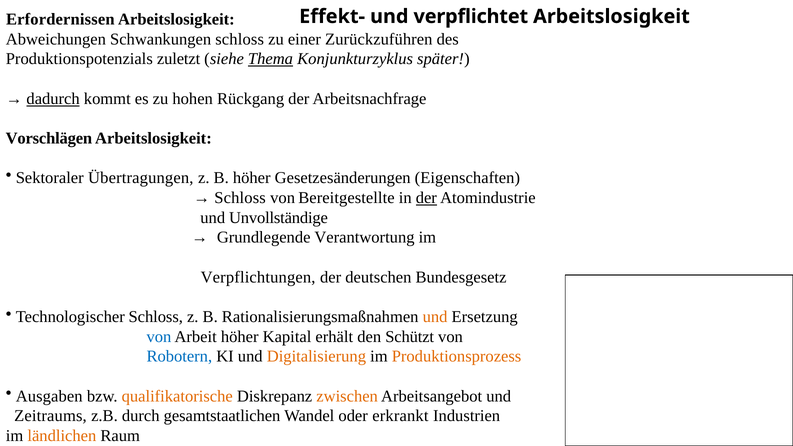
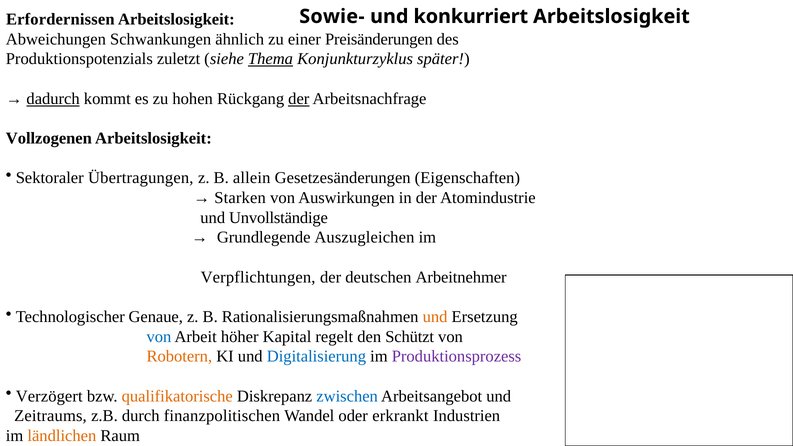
Effekt-: Effekt- -> Sowie-
verpflichtet: verpflichtet -> konkurriert
Schwankungen schloss: schloss -> ähnlich
Zurückzuführen: Zurückzuführen -> Preisänderungen
der at (299, 99) underline: none -> present
Vorschlägen: Vorschlägen -> Vollzogenen
B höher: höher -> allein
Schloss at (240, 198): Schloss -> Starken
Bereitgestellte: Bereitgestellte -> Auswirkungen
der at (426, 198) underline: present -> none
Verantwortung: Verantwortung -> Auszugleichen
Bundesgesetz: Bundesgesetz -> Arbeitnehmer
Technologischer Schloss: Schloss -> Genaue
erhält: erhält -> regelt
Robotern colour: blue -> orange
Digitalisierung colour: orange -> blue
Produktionsprozess colour: orange -> purple
Ausgaben: Ausgaben -> Verzögert
zwischen colour: orange -> blue
gesamtstaatlichen: gesamtstaatlichen -> finanzpolitischen
